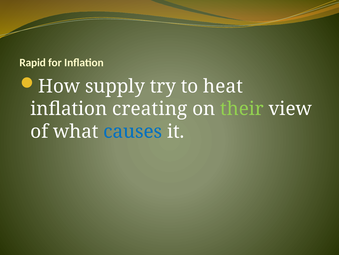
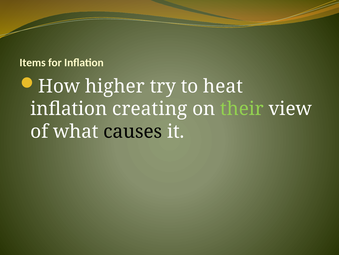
Rapid: Rapid -> Items
supply: supply -> higher
causes colour: blue -> black
